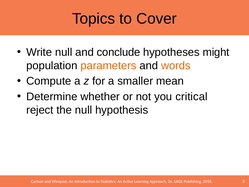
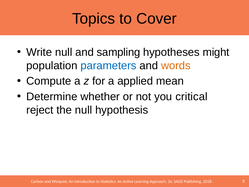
conclude: conclude -> sampling
parameters colour: orange -> blue
smaller: smaller -> applied
